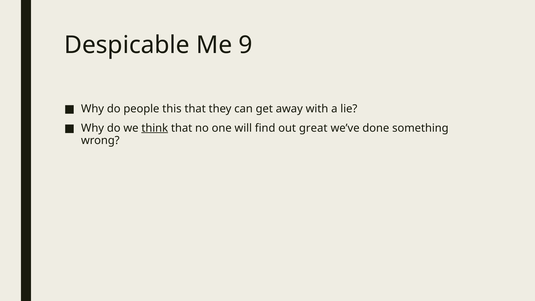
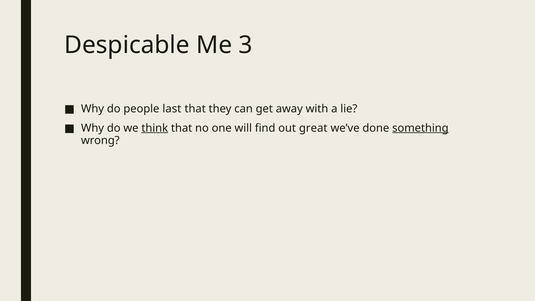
9: 9 -> 3
this: this -> last
something underline: none -> present
